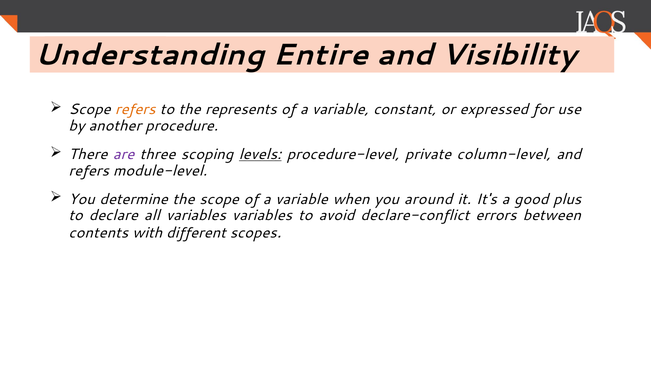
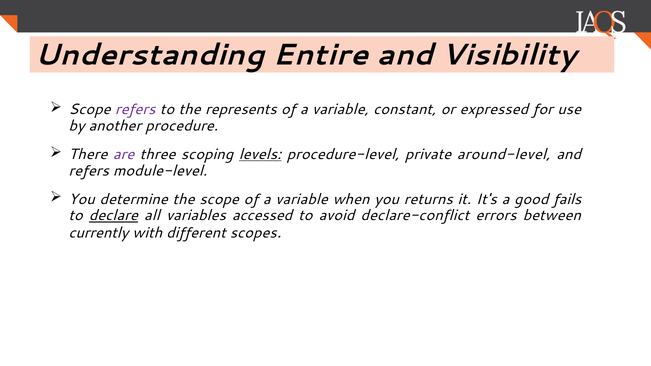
refers at (135, 109) colour: orange -> purple
column-level: column-level -> around-level
around: around -> returns
plus: plus -> fails
declare underline: none -> present
variables variables: variables -> accessed
contents: contents -> currently
